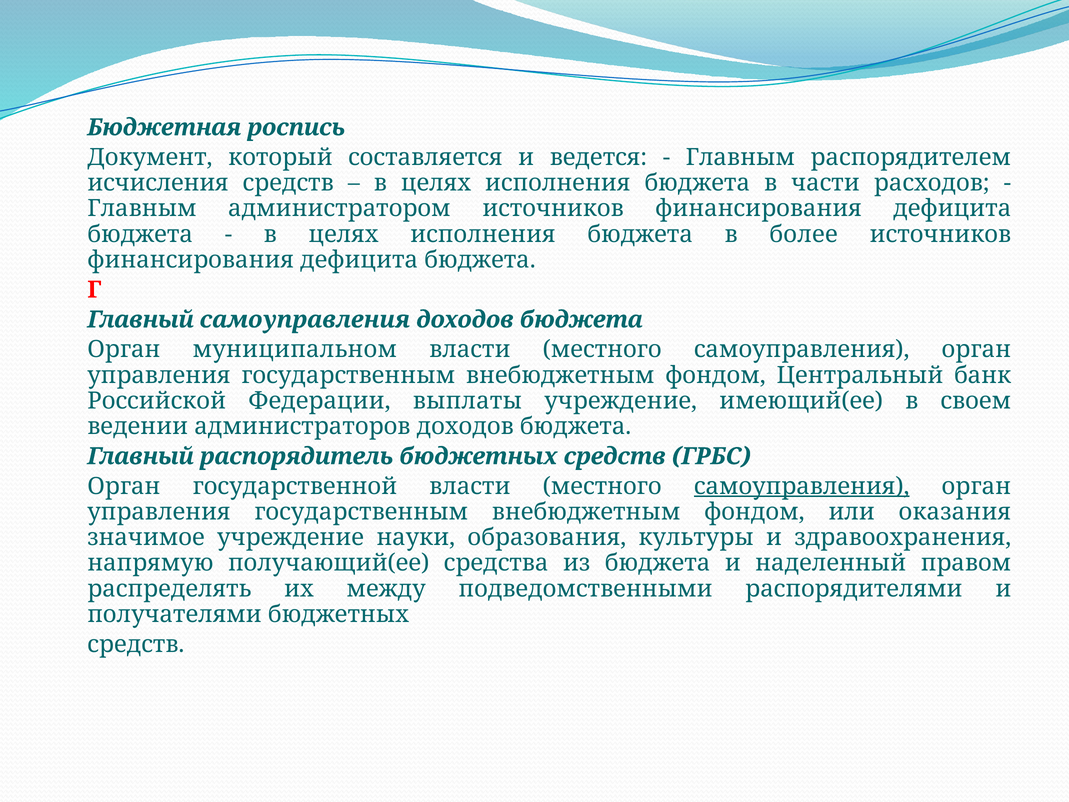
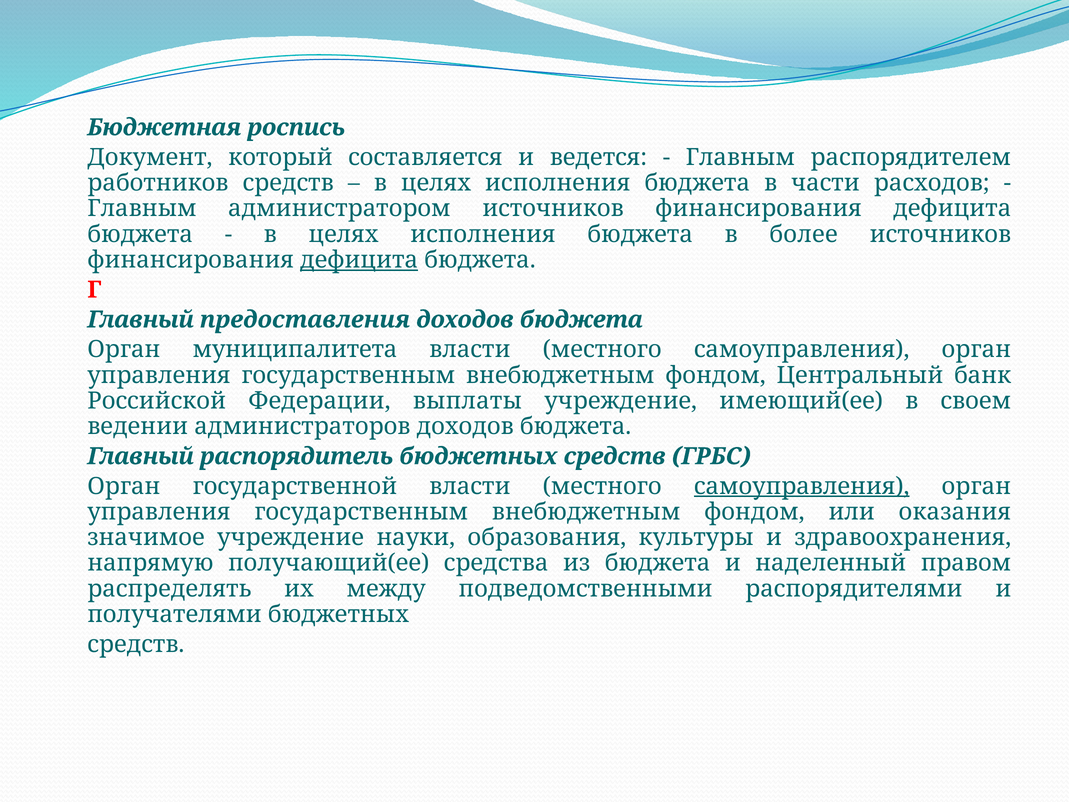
исчисления: исчисления -> работников
дефицита at (359, 260) underline: none -> present
Главный самоуправления: самоуправления -> предоставления
муниципальном: муниципальном -> муниципалитета
